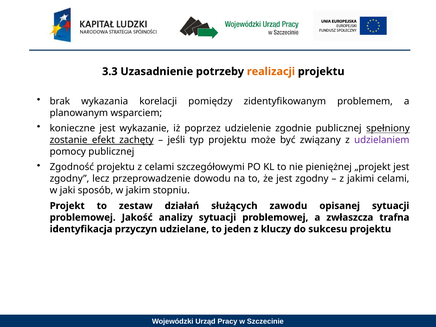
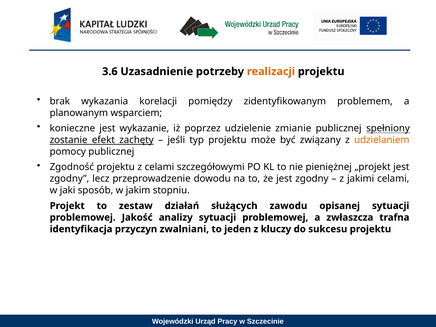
3.3: 3.3 -> 3.6
zgodnie: zgodnie -> zmianie
udzielaniem colour: purple -> orange
udzielane: udzielane -> zwalniani
